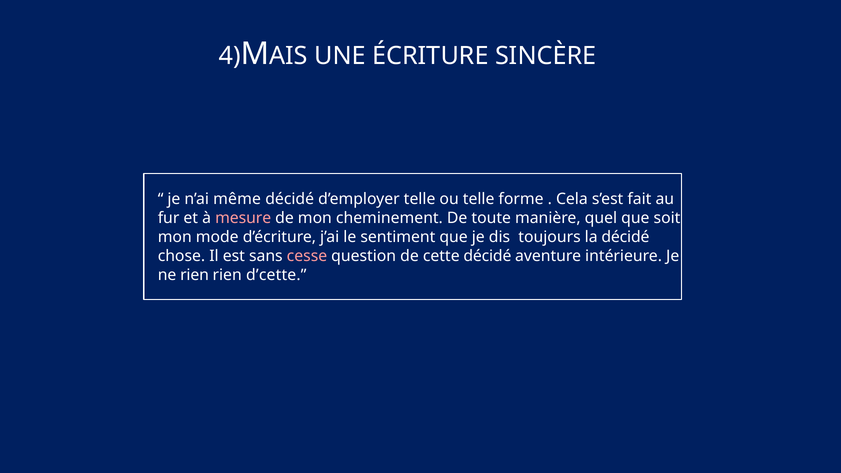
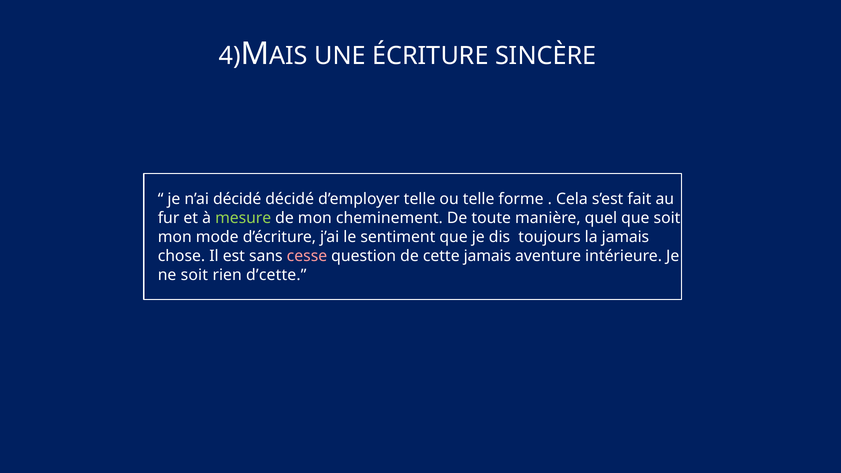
n’ai même: même -> décidé
mesure colour: pink -> light green
la décidé: décidé -> jamais
cette décidé: décidé -> jamais
ne rien: rien -> soit
